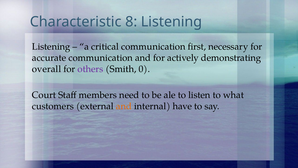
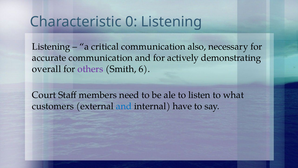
8: 8 -> 0
first: first -> also
0: 0 -> 6
and at (124, 106) colour: orange -> blue
